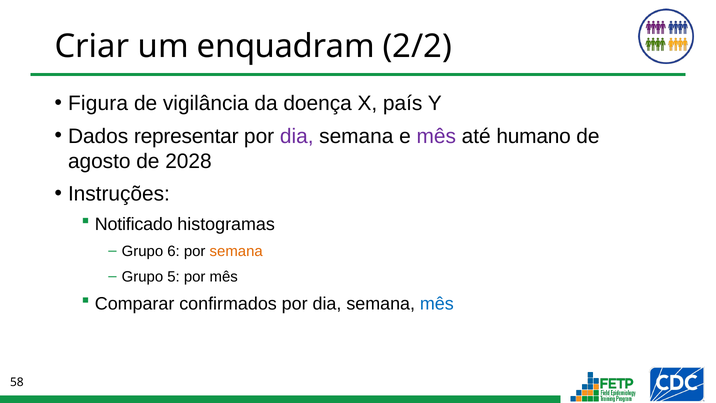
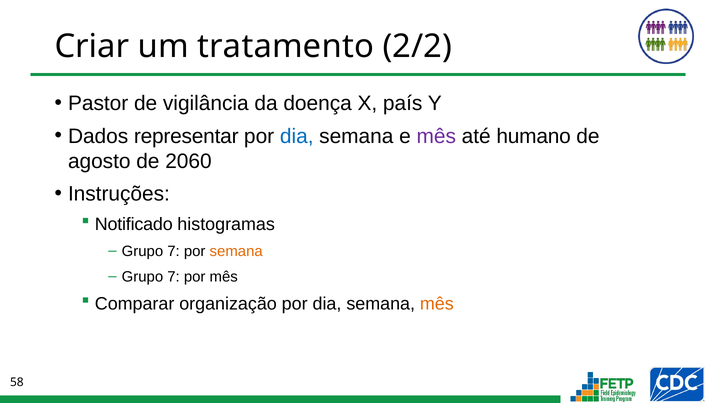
enquadram: enquadram -> tratamento
Figura: Figura -> Pastor
dia at (297, 136) colour: purple -> blue
2028: 2028 -> 2060
6 at (174, 251): 6 -> 7
5 at (174, 276): 5 -> 7
confirmados: confirmados -> organização
mês at (437, 304) colour: blue -> orange
